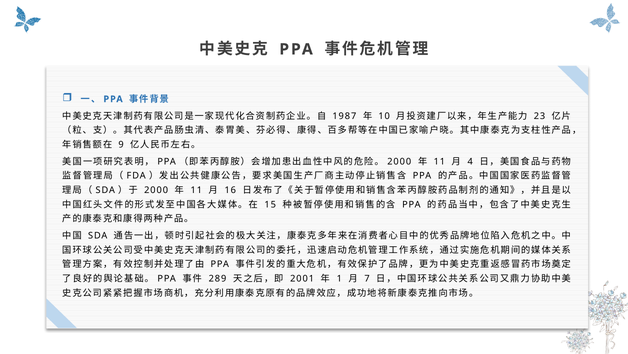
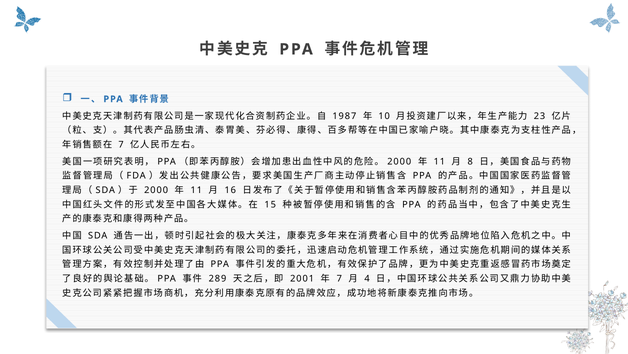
9 at (121, 144): 9 -> 7
4: 4 -> 8
1 at (339, 278): 1 -> 7
7: 7 -> 4
